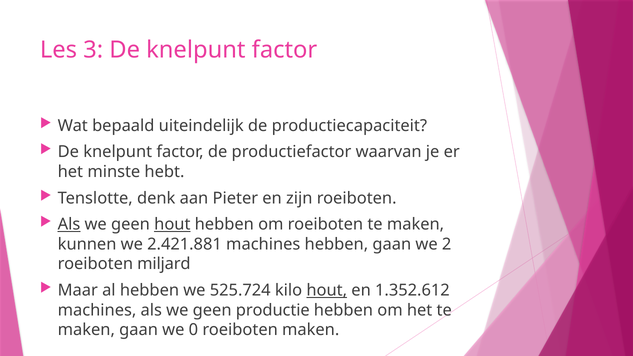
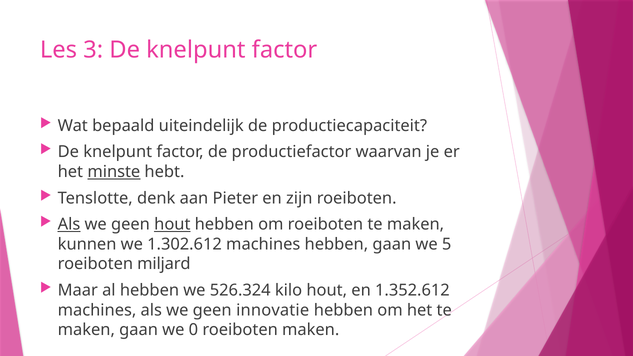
minste underline: none -> present
2.421.881: 2.421.881 -> 1.302.612
2: 2 -> 5
525.724: 525.724 -> 526.324
hout at (327, 290) underline: present -> none
productie: productie -> innovatie
